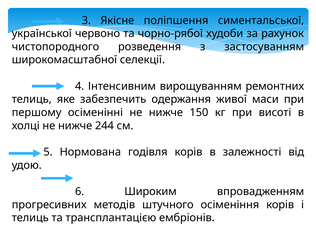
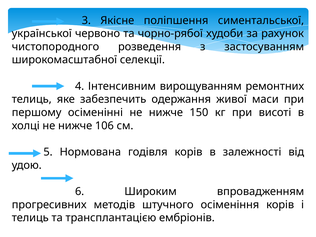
244: 244 -> 106
